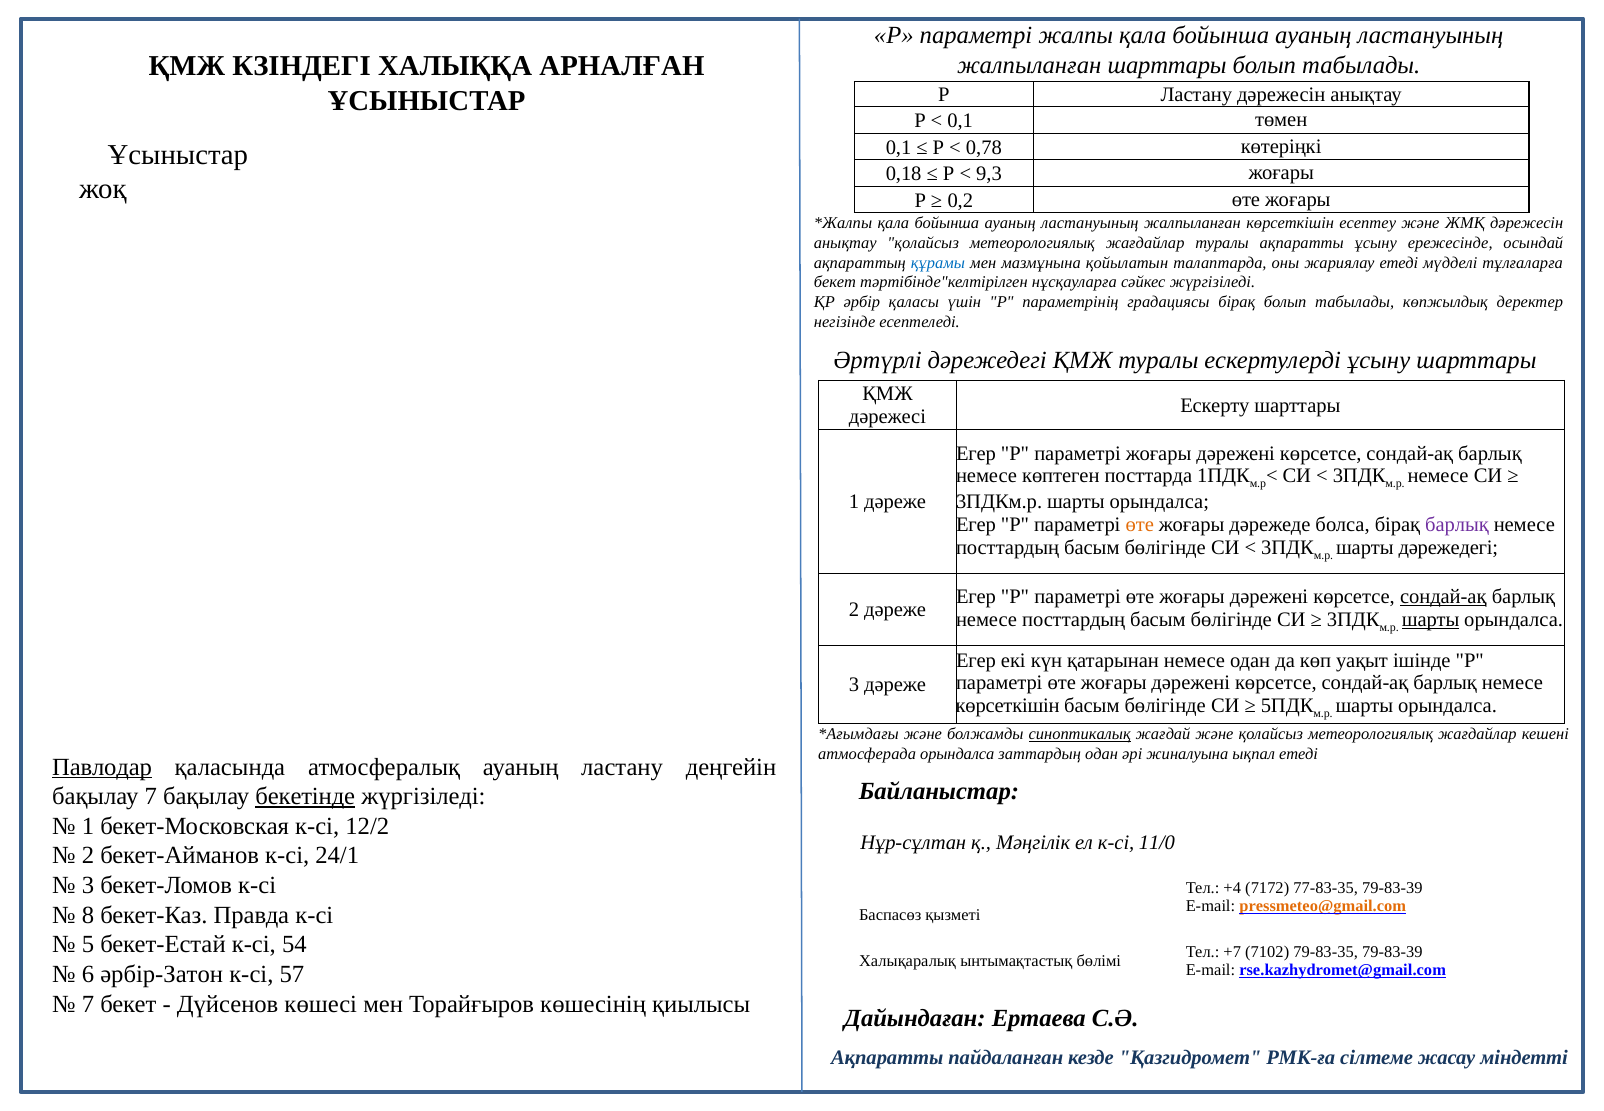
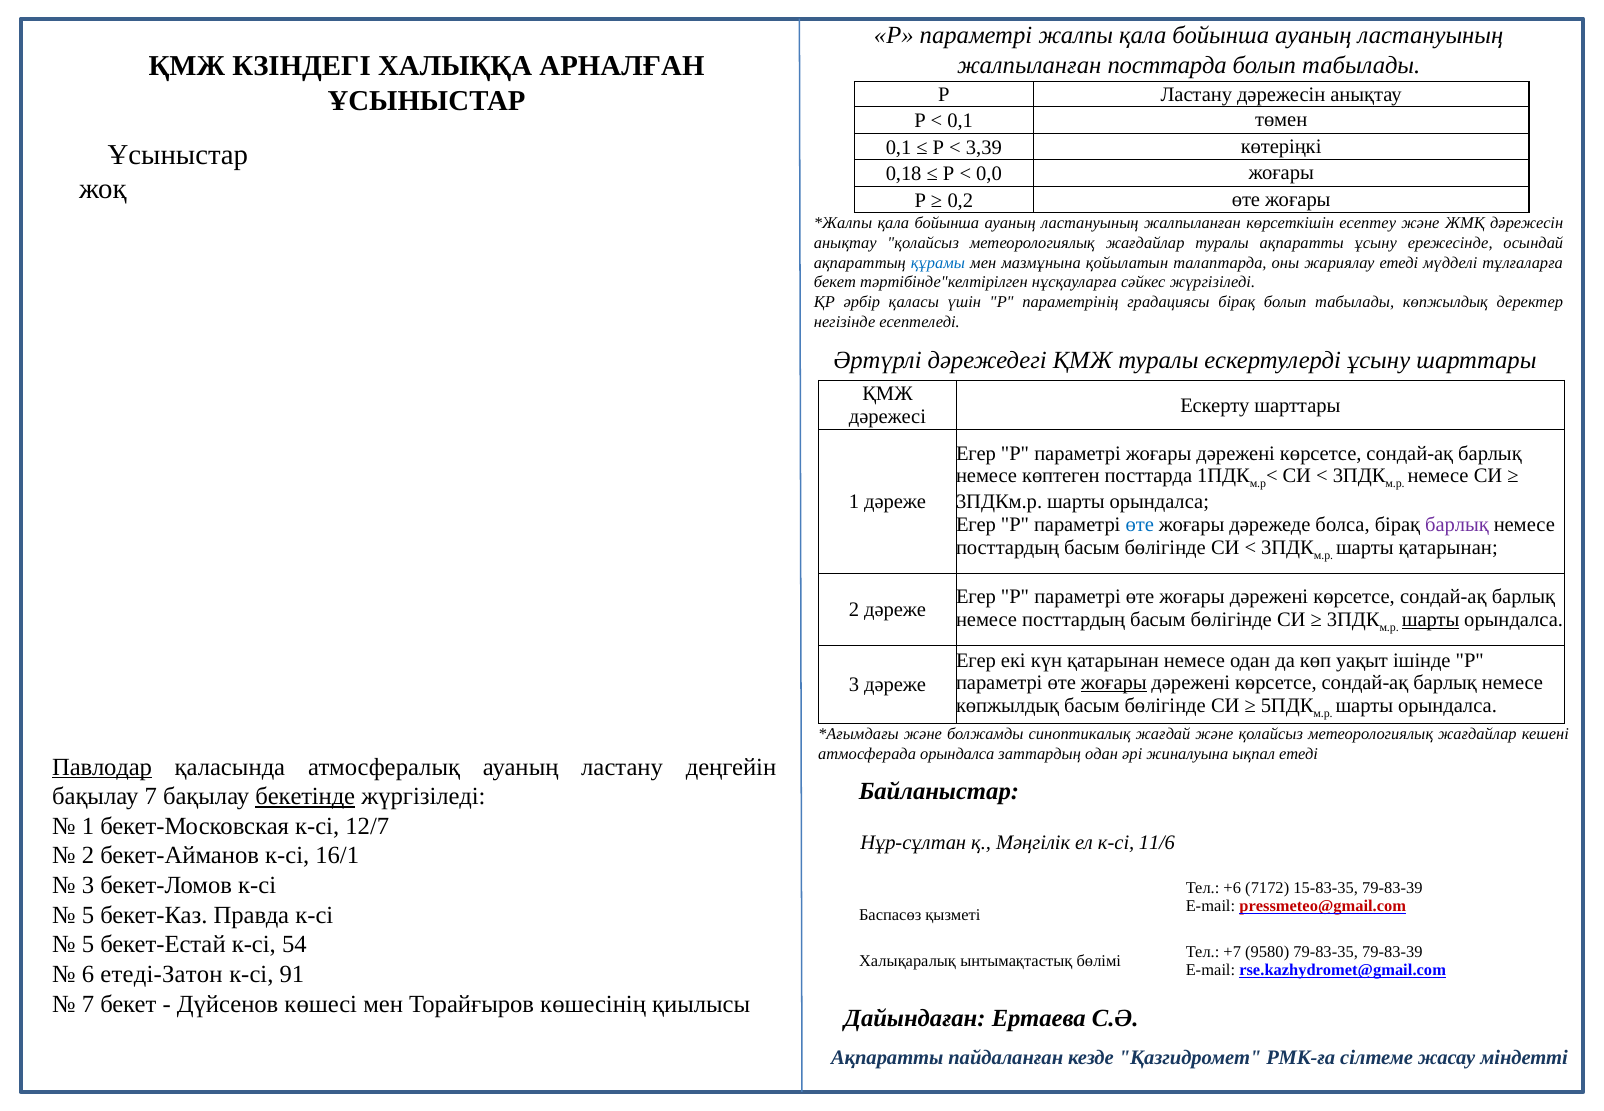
жалпыланған шарттары: шарттары -> посттарда
0,78: 0,78 -> 3,39
9,3: 9,3 -> 0,0
өте at (1140, 524) colour: orange -> blue
шарты дәрежедегі: дәрежедегі -> қатарынан
сондай-ақ at (1443, 597) underline: present -> none
жоғары at (1114, 683) underline: none -> present
көрсеткішін at (1008, 705): көрсеткішін -> көпжылдық
синоптикалық underline: present -> none
12/2: 12/2 -> 12/7
11/0: 11/0 -> 11/6
24/1: 24/1 -> 16/1
+4: +4 -> +6
77-83-35: 77-83-35 -> 15-83-35
pressmeteo@gmail.com colour: orange -> red
8 at (88, 915): 8 -> 5
7102: 7102 -> 9580
әрбір-Затон: әрбір-Затон -> етеді-Затон
57: 57 -> 91
